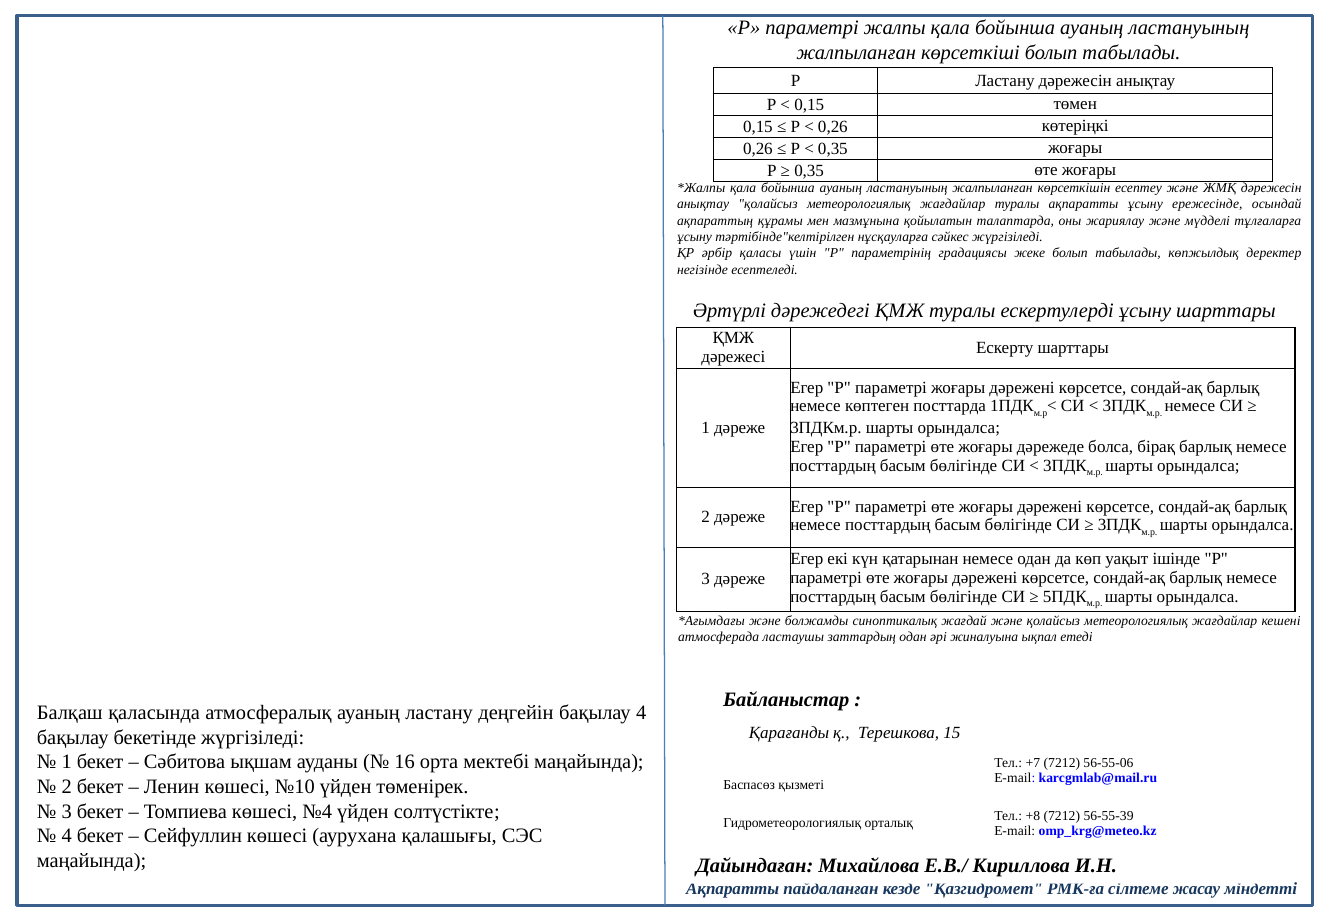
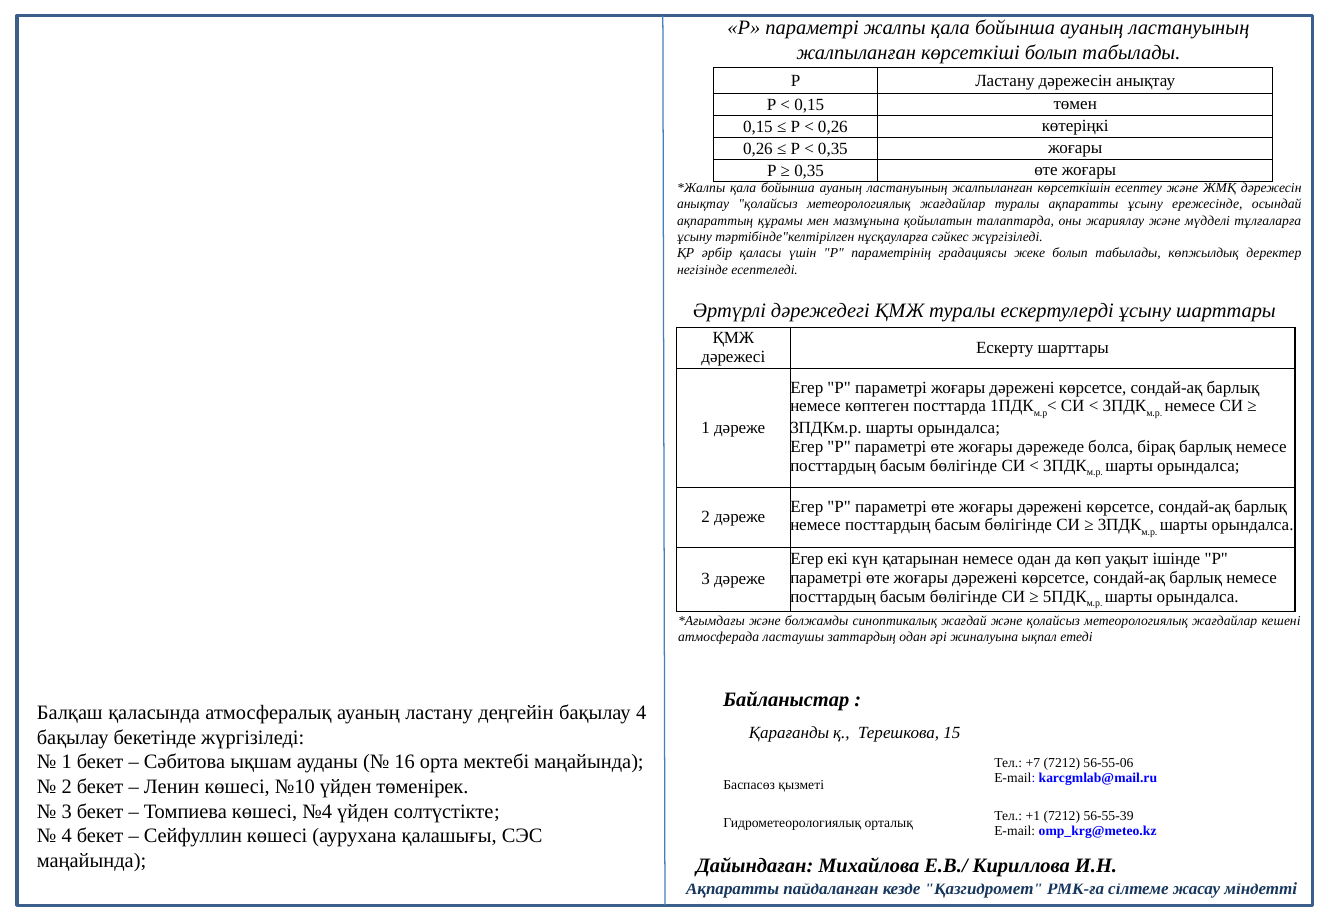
+8: +8 -> +1
